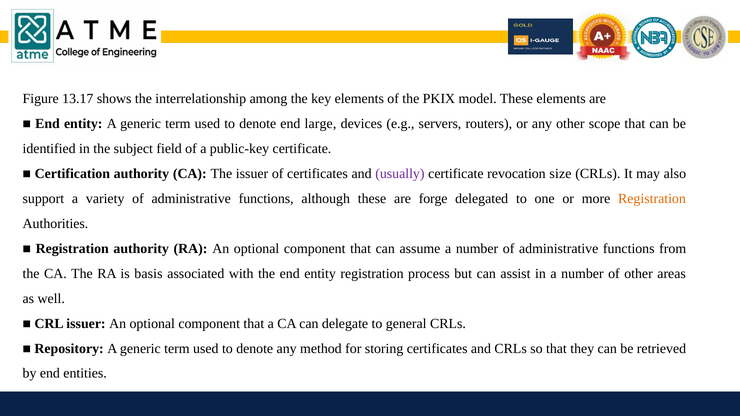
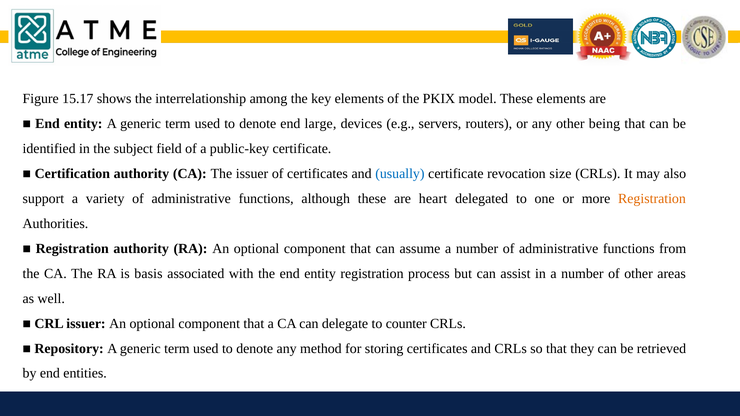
13.17: 13.17 -> 15.17
scope: scope -> being
usually colour: purple -> blue
forge: forge -> heart
general: general -> counter
